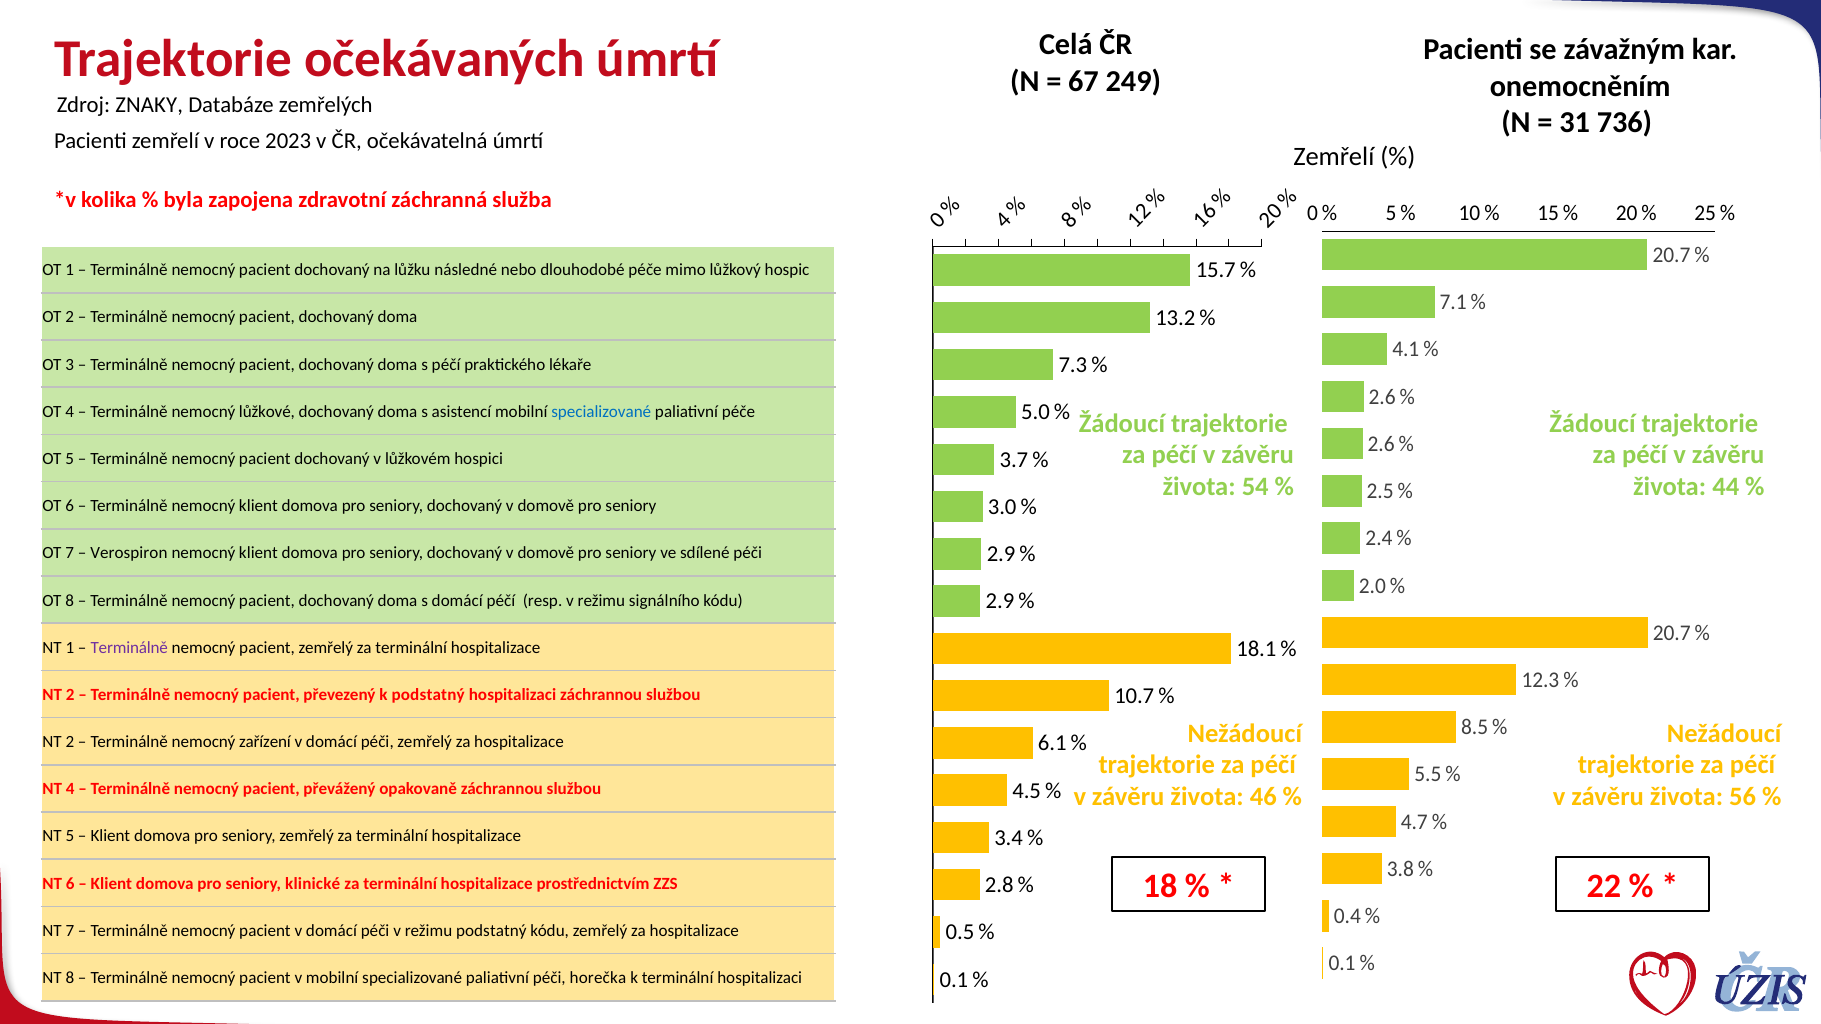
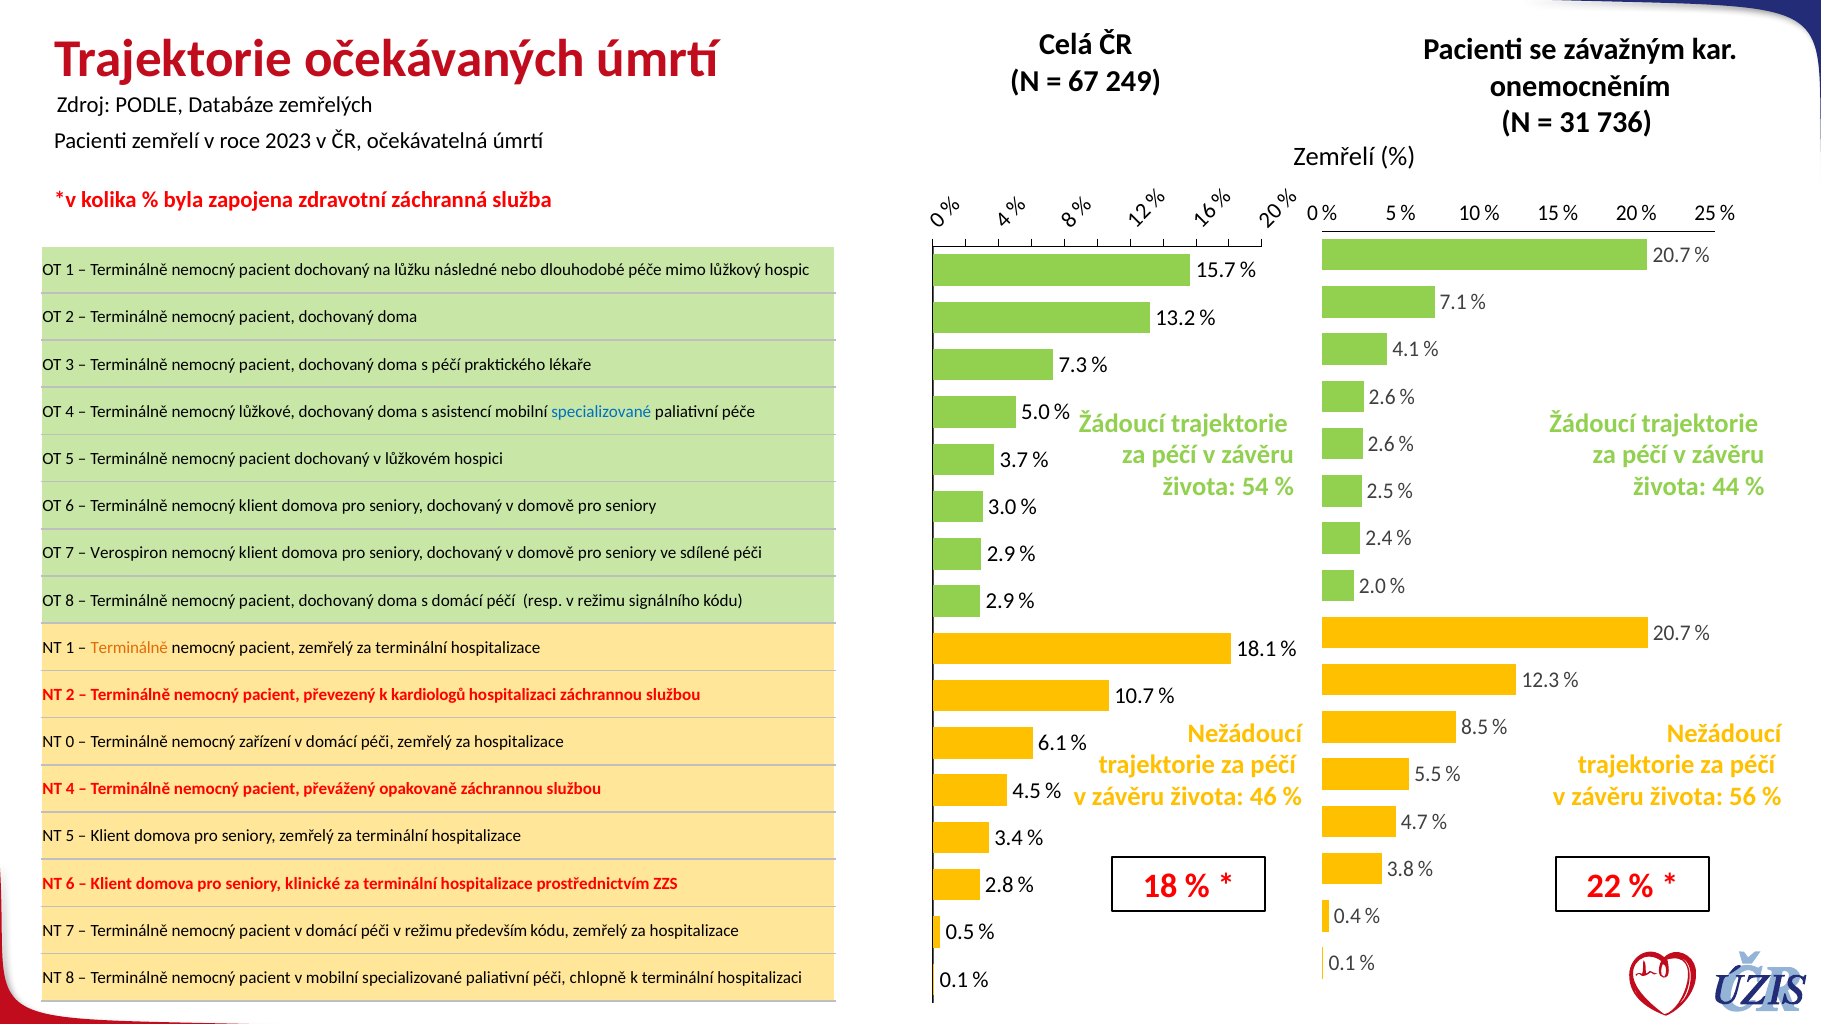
ZNAKY: ZNAKY -> PODLE
Terminálně at (129, 648) colour: purple -> orange
k podstatný: podstatný -> kardiologů
2 at (70, 742): 2 -> 0
režimu podstatný: podstatný -> především
horečka: horečka -> chlopně
